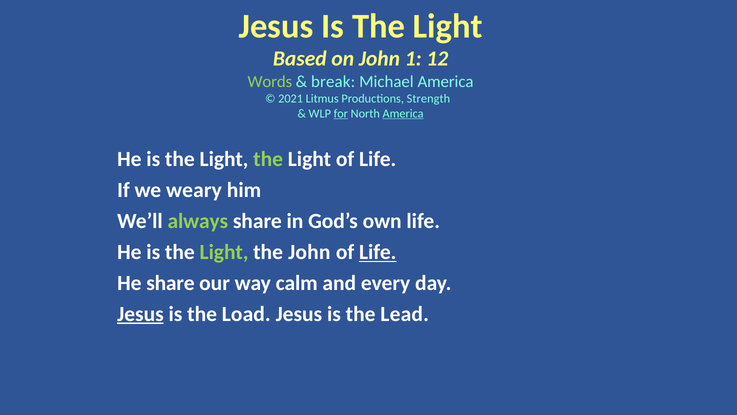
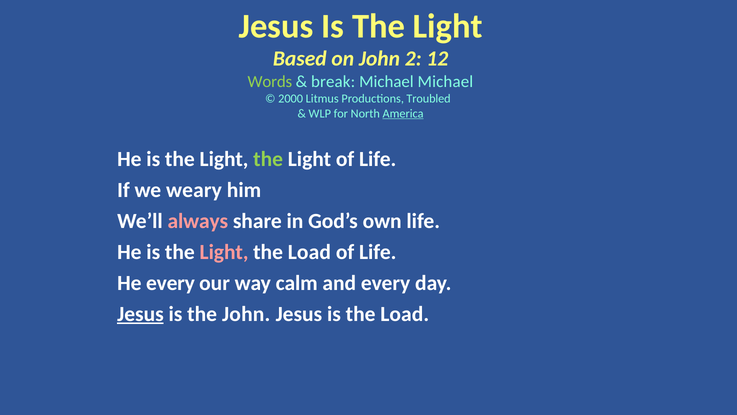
1: 1 -> 2
Michael America: America -> Michael
2021: 2021 -> 2000
Strength: Strength -> Troubled
for underline: present -> none
always colour: light green -> pink
Light at (224, 252) colour: light green -> pink
John at (309, 252): John -> Load
Life at (378, 252) underline: present -> none
He share: share -> every
the Load: Load -> John
is the Lead: Lead -> Load
